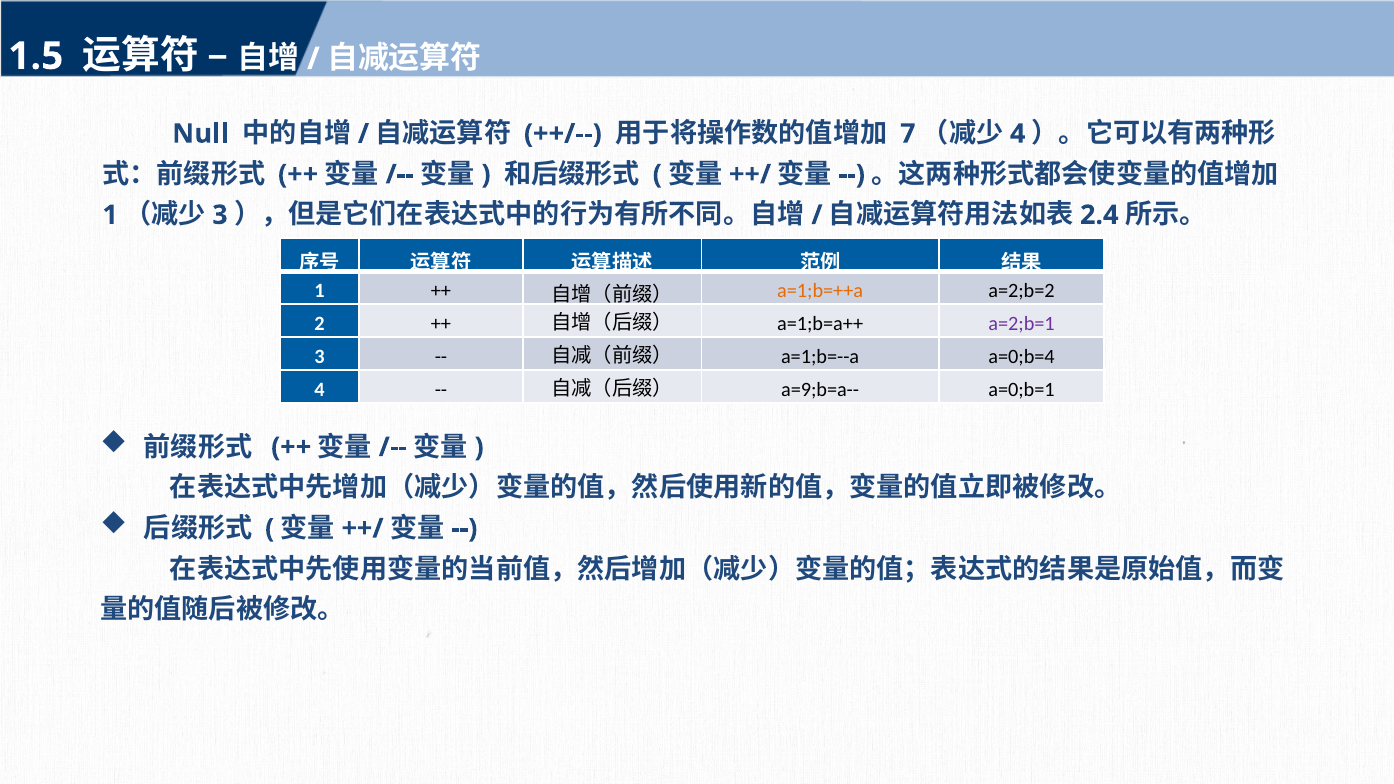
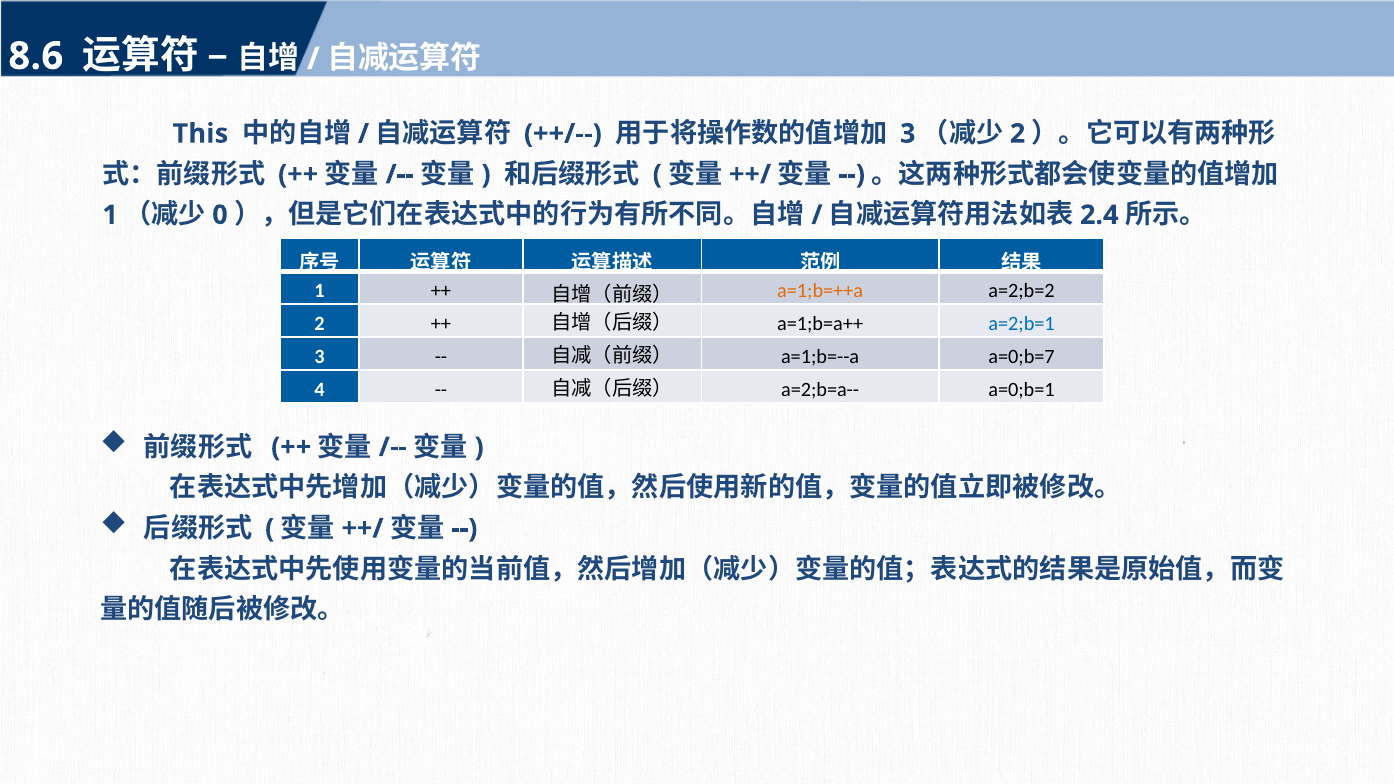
1.5: 1.5 -> 8.6
Null: Null -> This
7 at (908, 134): 7 -> 3
4 at (1018, 134): 4 -> 2
3 at (220, 215): 3 -> 0
a=2;b=1 colour: purple -> blue
a=0;b=4: a=0;b=4 -> a=0;b=7
a=9;b=a--: a=9;b=a-- -> a=2;b=a--
